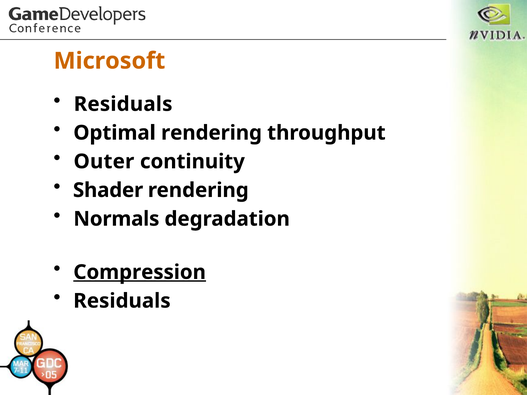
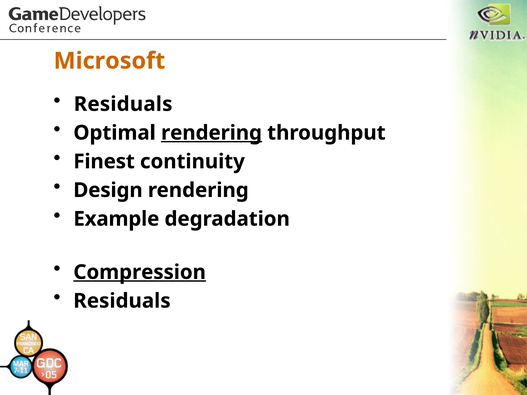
rendering at (212, 133) underline: none -> present
Outer: Outer -> Finest
Shader: Shader -> Design
Normals: Normals -> Example
